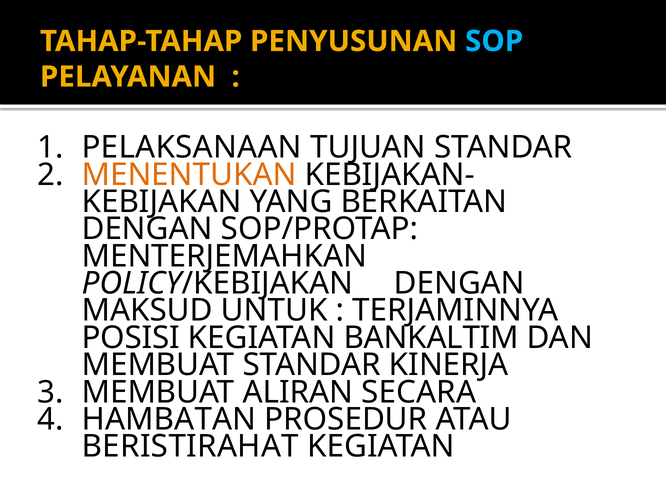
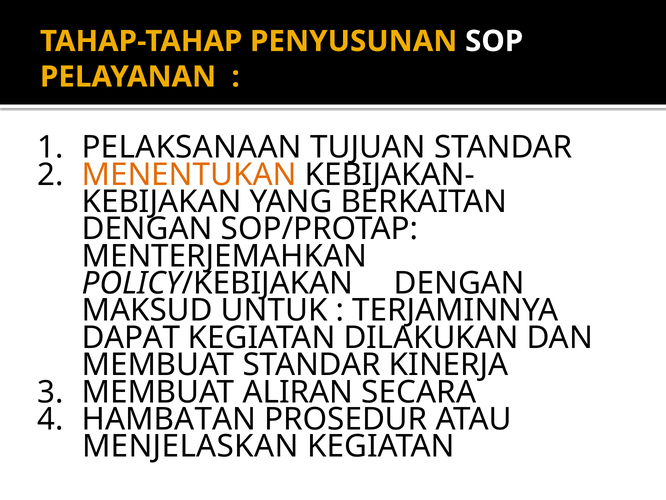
SOP colour: light blue -> white
POSISI: POSISI -> DAPAT
BANKALTIM: BANKALTIM -> DILAKUKAN
BERISTIRAHAT: BERISTIRAHAT -> MENJELASKAN
